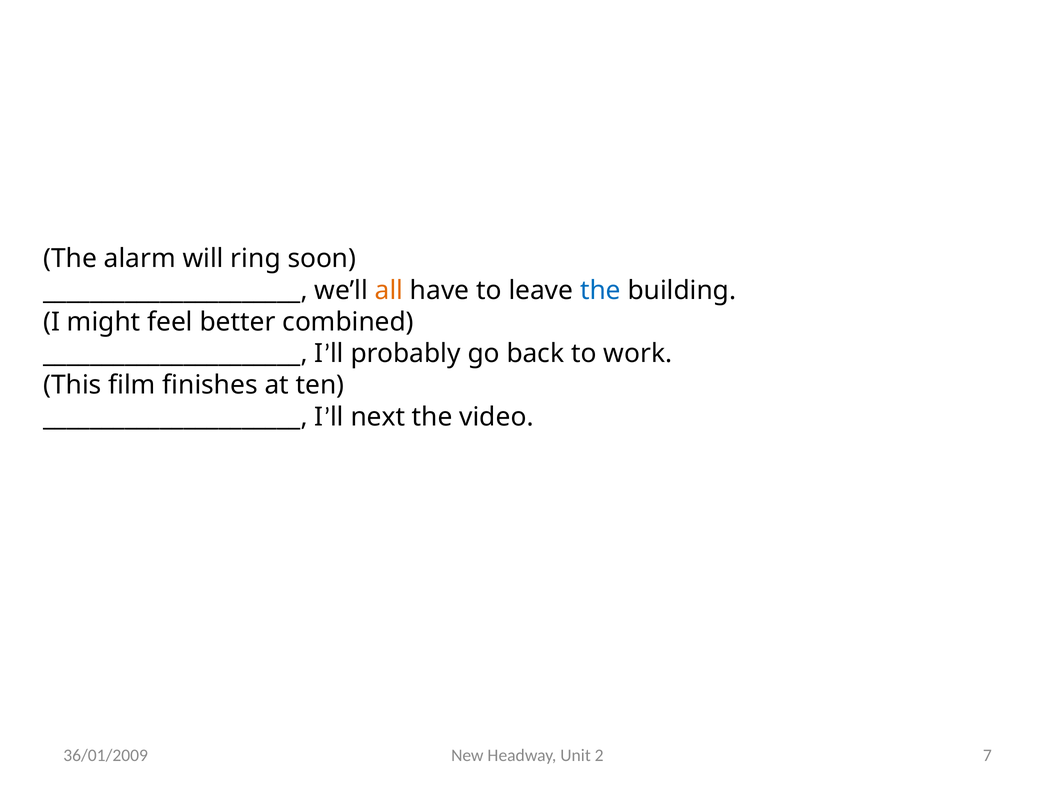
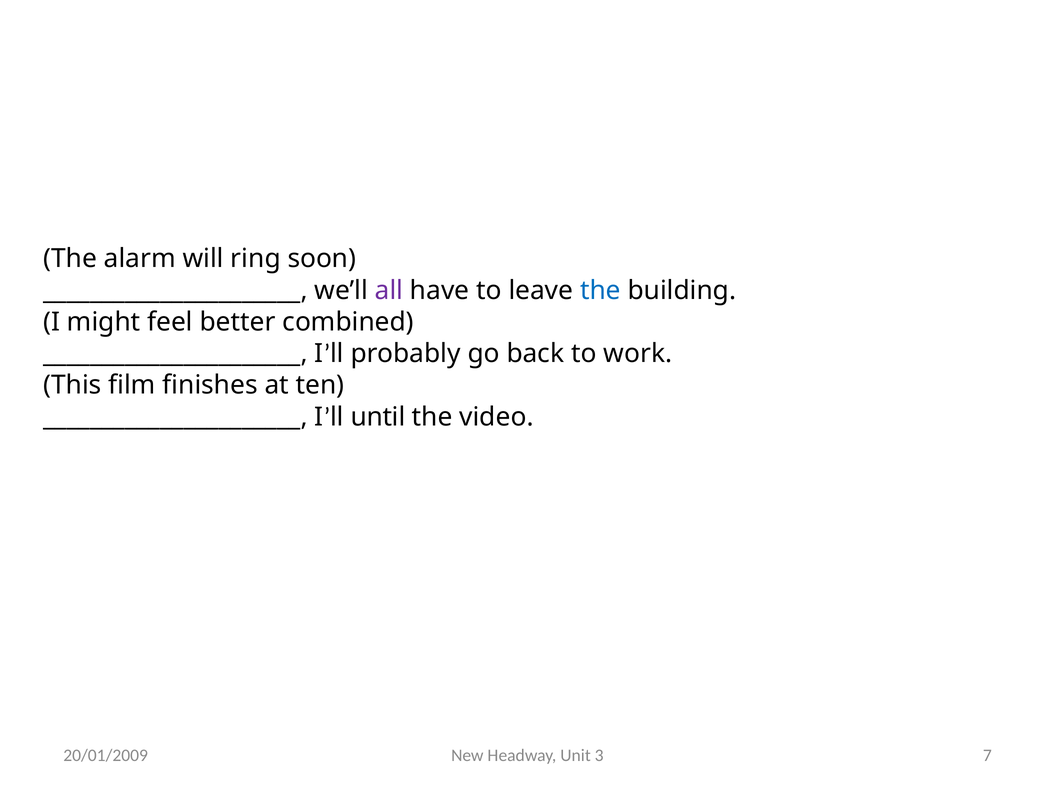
all colour: orange -> purple
next: next -> until
36/01/2009: 36/01/2009 -> 20/01/2009
2: 2 -> 3
